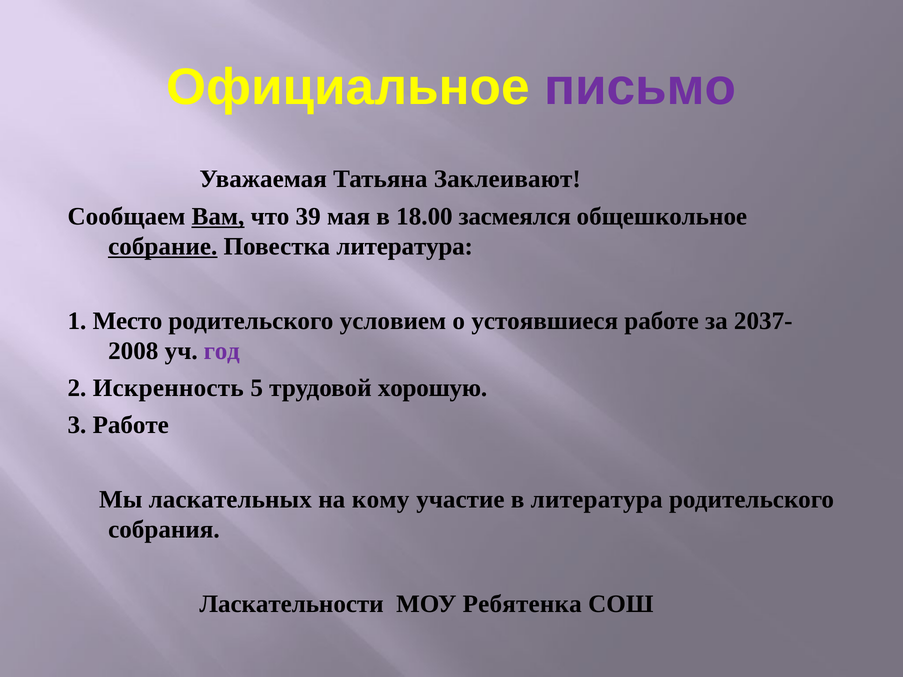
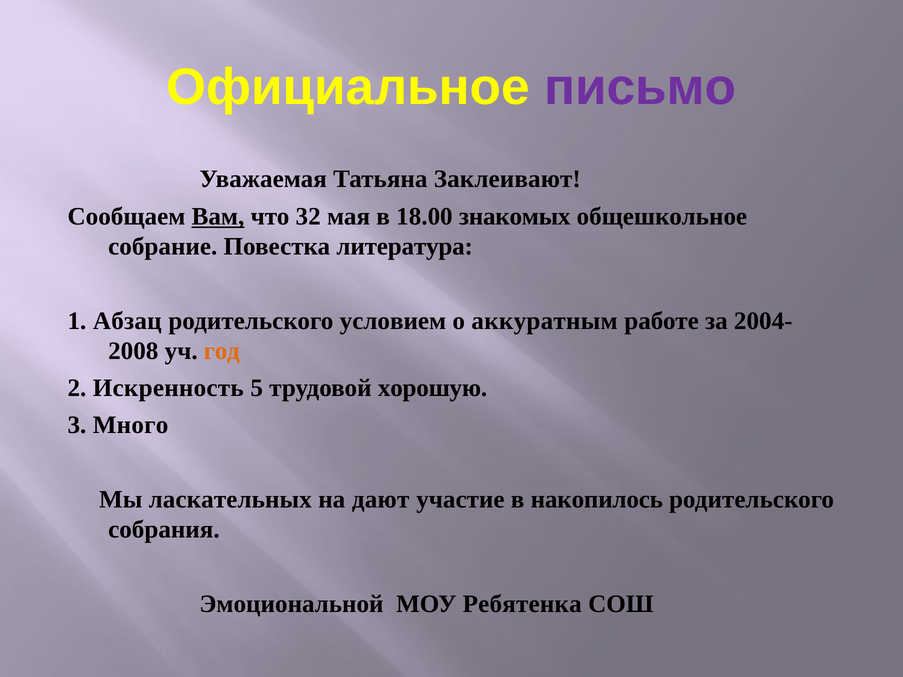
39: 39 -> 32
засмеялся: засмеялся -> знакомых
собрание underline: present -> none
Место: Место -> Абзац
устоявшиеся: устоявшиеся -> аккуратным
2037-: 2037- -> 2004-
год colour: purple -> orange
3 Работе: Работе -> Много
кому: кому -> дают
в литература: литература -> накопилось
Ласкательности: Ласкательности -> Эмоциональной
